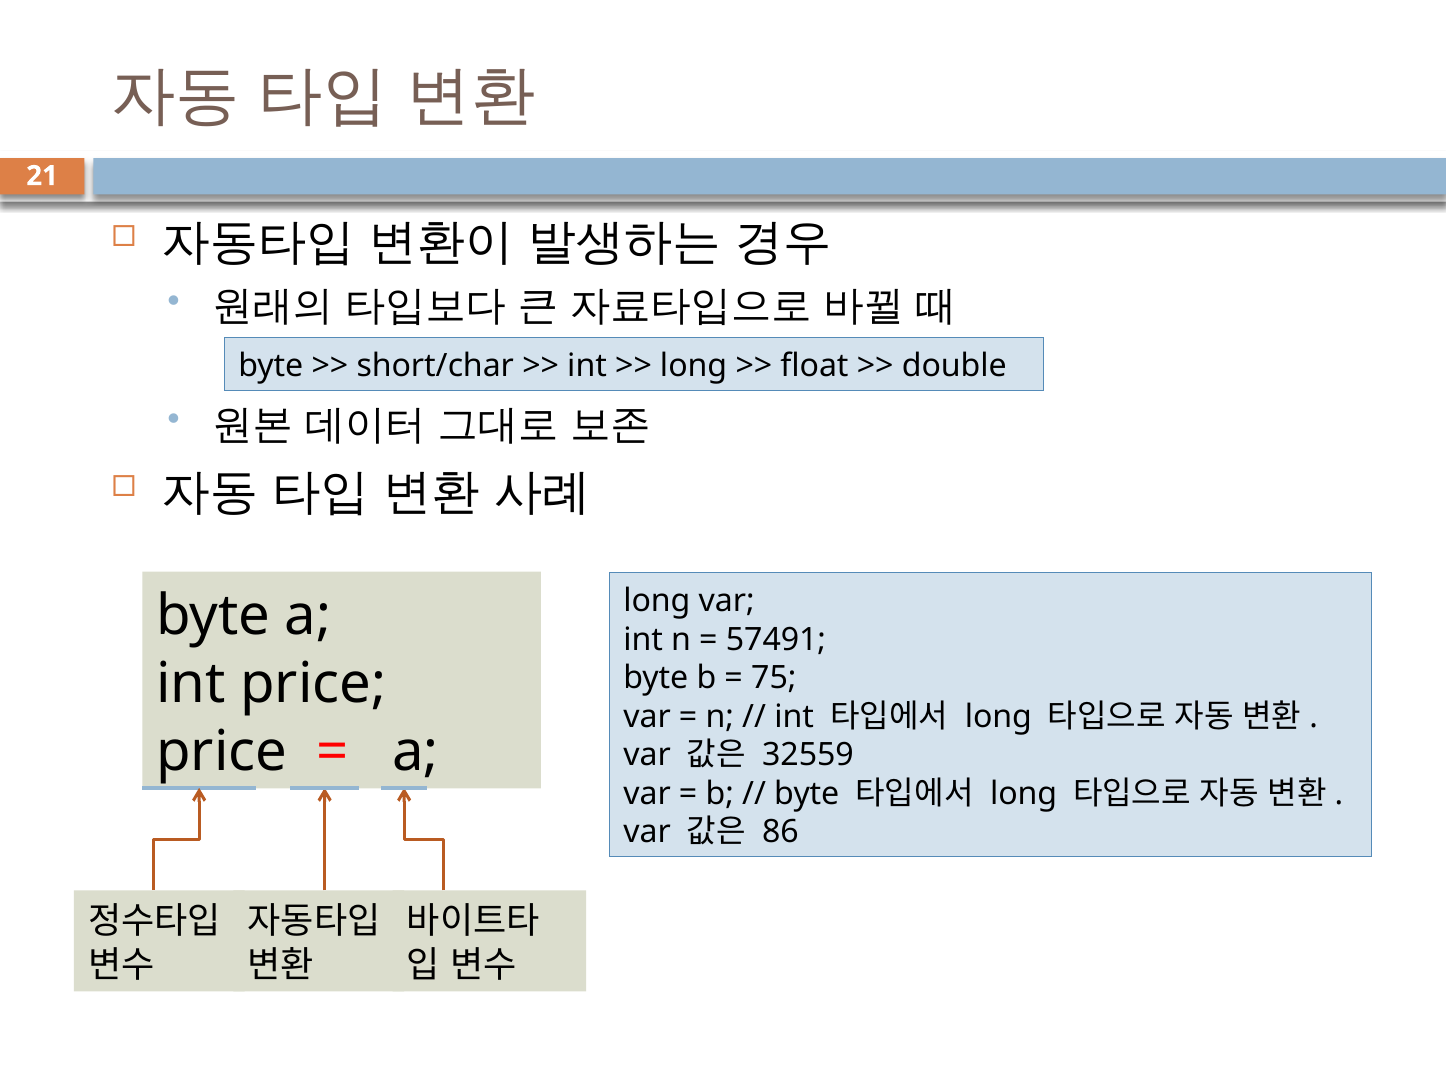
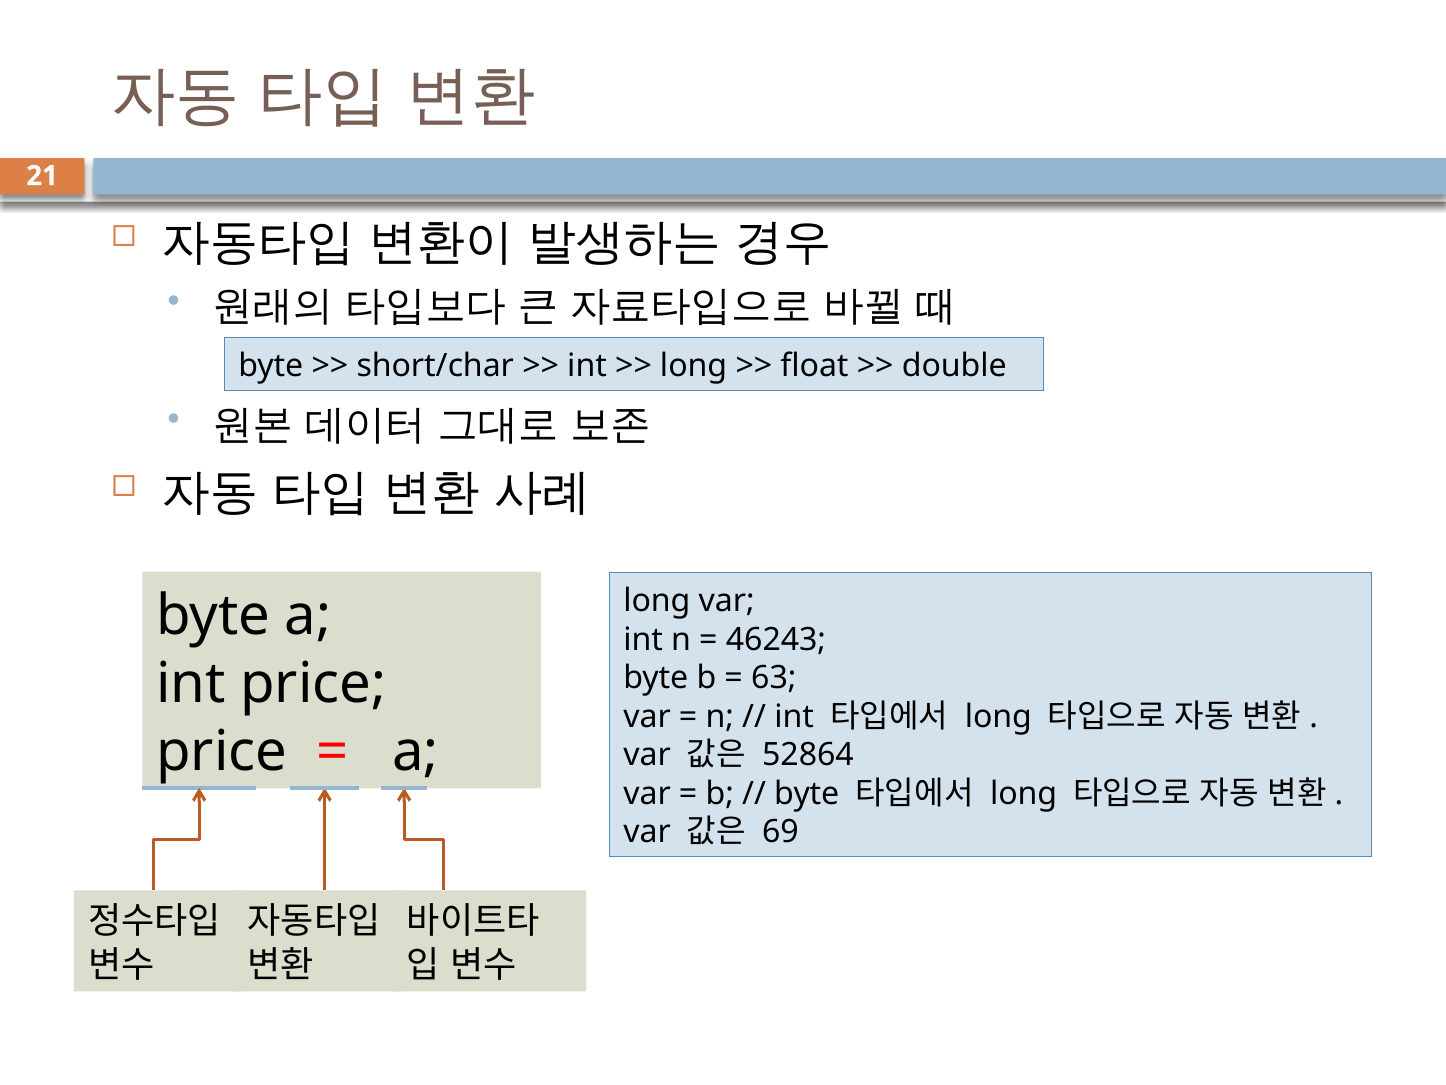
57491: 57491 -> 46243
75: 75 -> 63
32559: 32559 -> 52864
86: 86 -> 69
